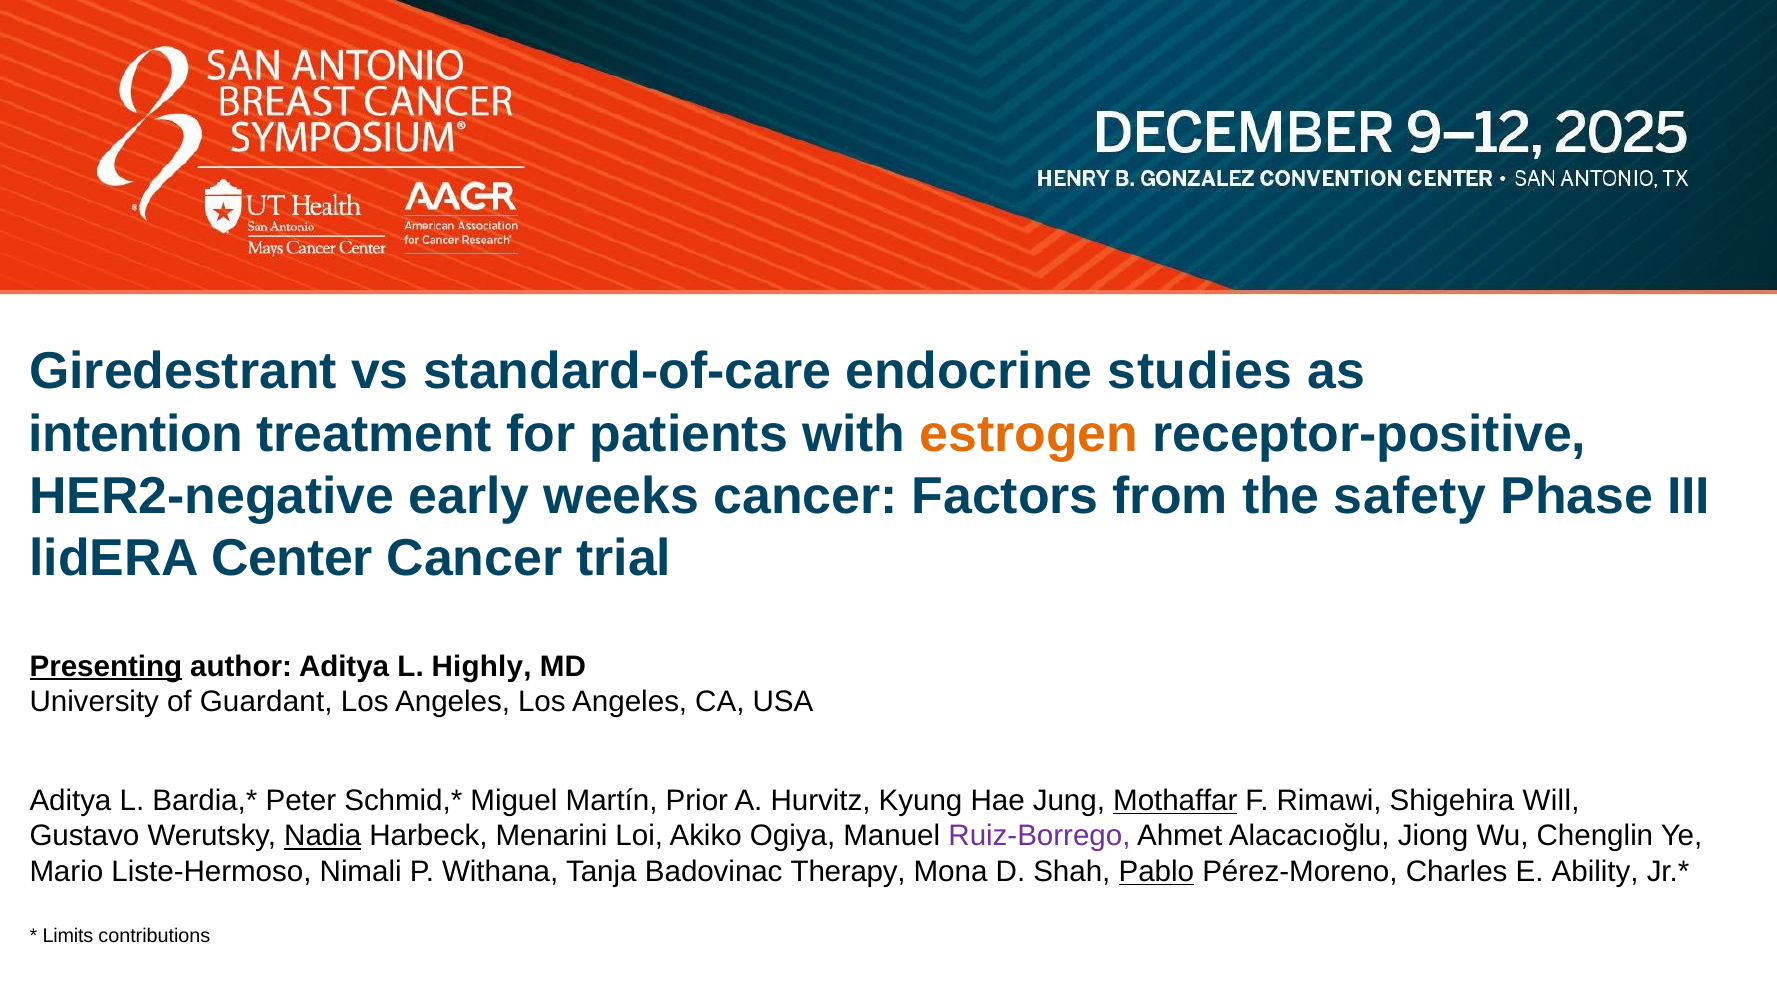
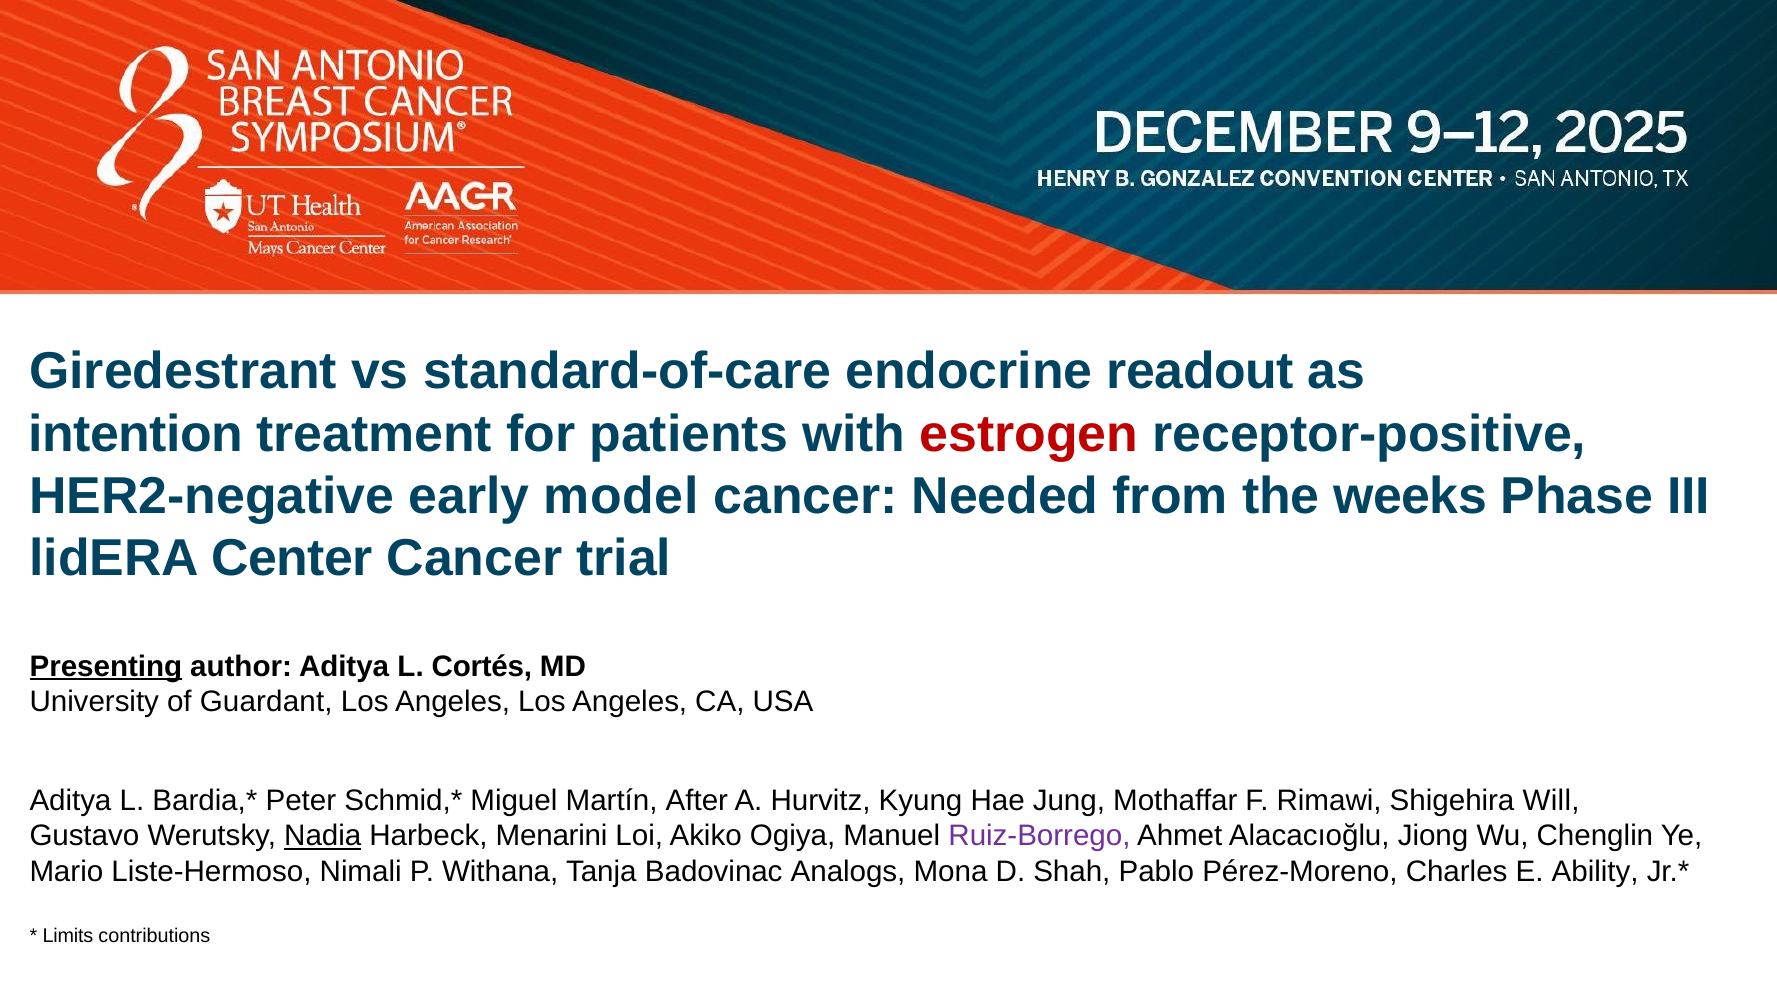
studies: studies -> readout
estrogen colour: orange -> red
weeks: weeks -> model
Factors: Factors -> Needed
safety: safety -> weeks
Highly: Highly -> Cortés
Prior: Prior -> After
Mothaffar underline: present -> none
Therapy: Therapy -> Analogs
Pablo underline: present -> none
